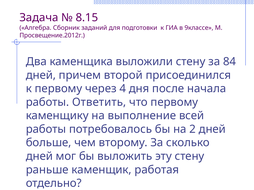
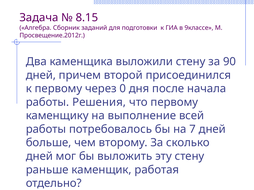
84: 84 -> 90
4: 4 -> 0
Ответить: Ответить -> Решения
2: 2 -> 7
